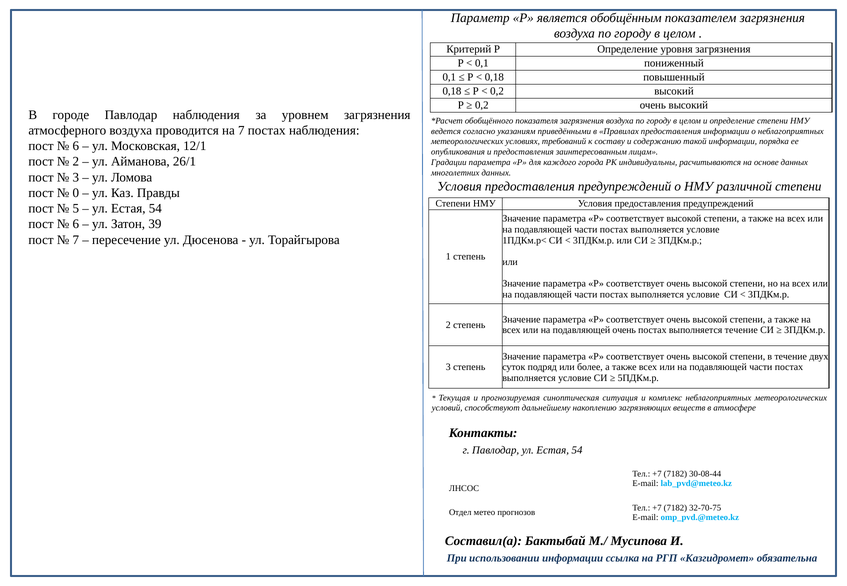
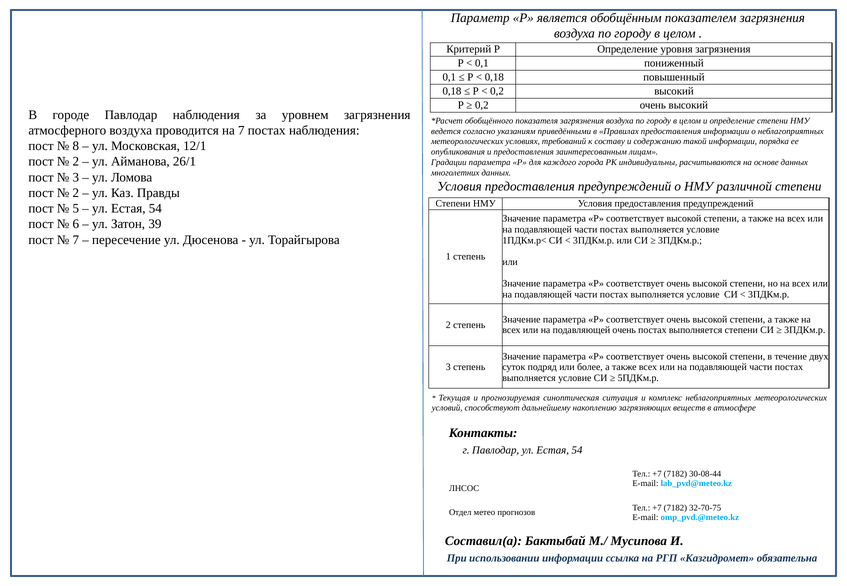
6 at (76, 146): 6 -> 8
0 at (76, 193): 0 -> 2
выполняется течение: течение -> степени
